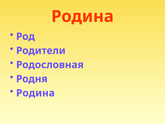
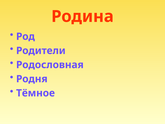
Родина at (35, 93): Родина -> Тёмное
